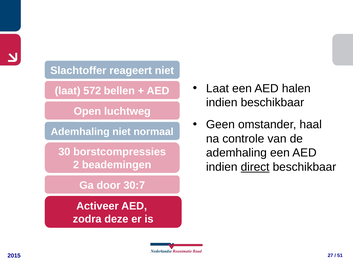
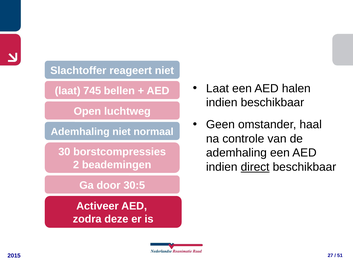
572: 572 -> 745
30:7: 30:7 -> 30:5
